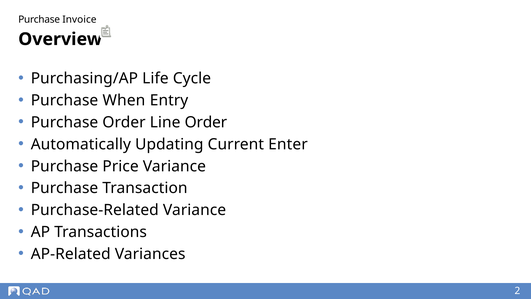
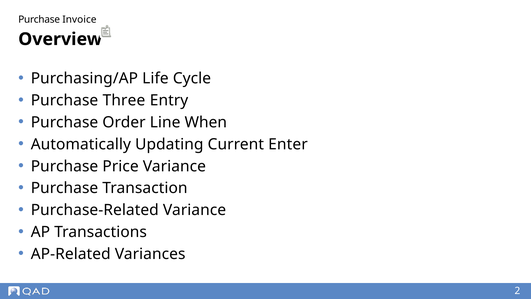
When: When -> Three
Line Order: Order -> When
